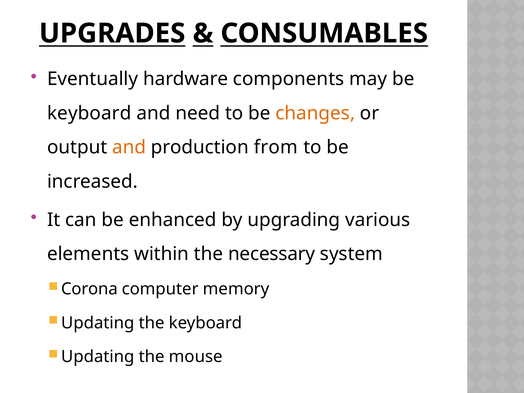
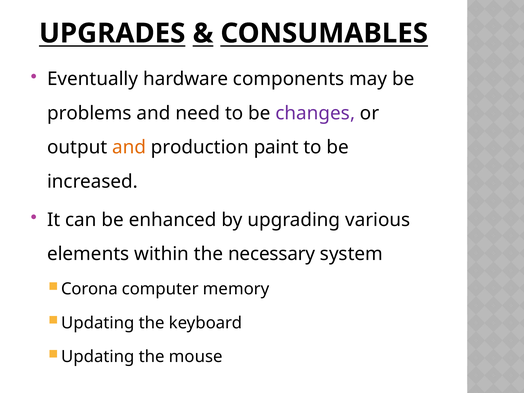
keyboard at (89, 113): keyboard -> problems
changes colour: orange -> purple
from: from -> paint
